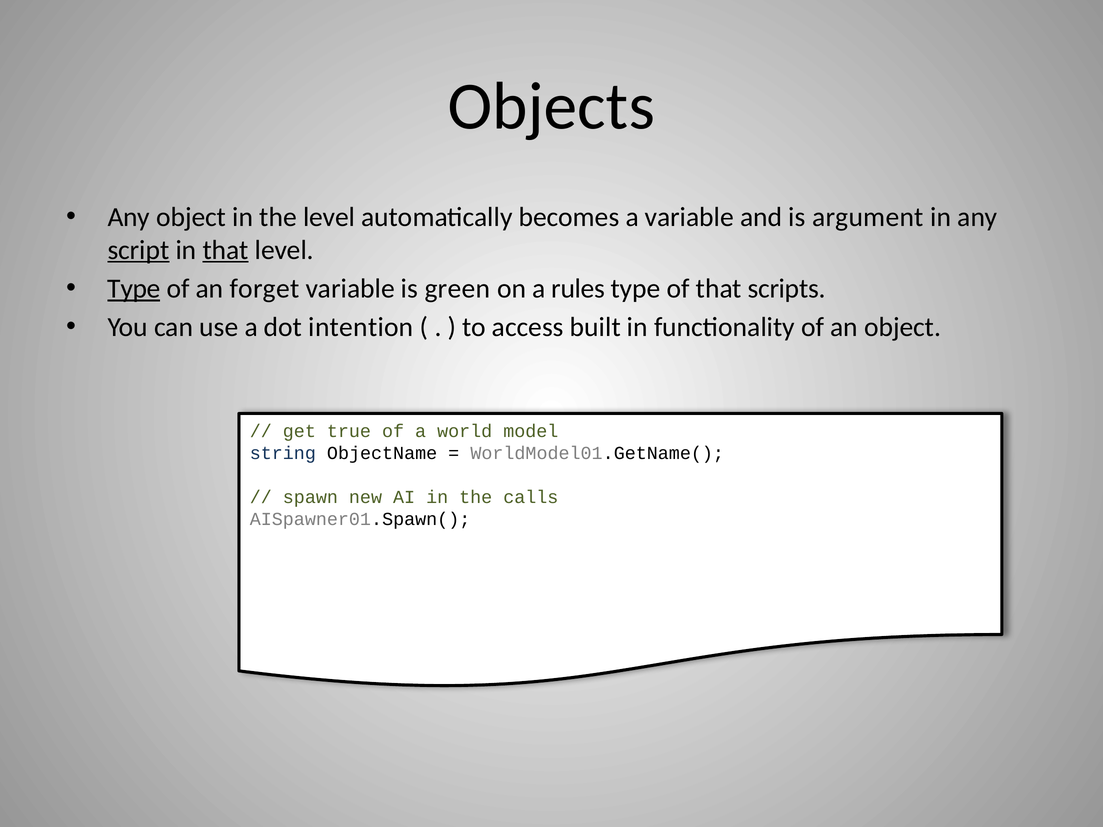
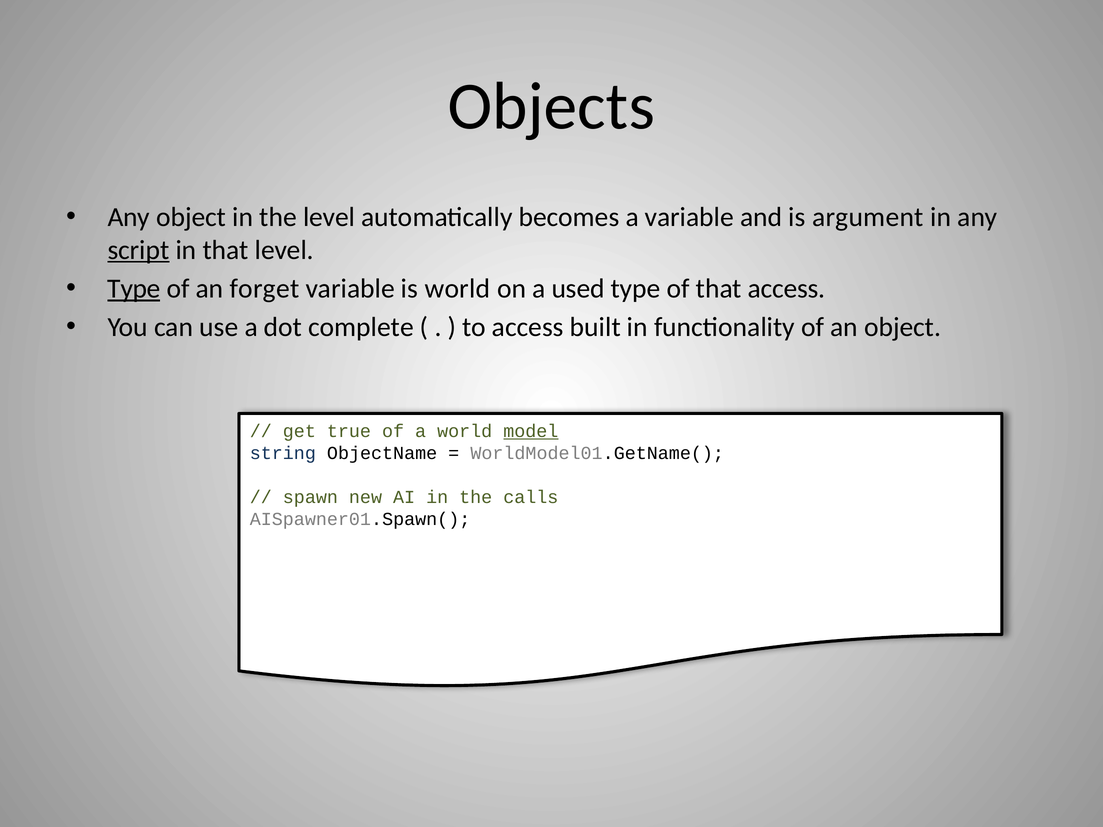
that at (226, 250) underline: present -> none
is green: green -> world
rules: rules -> used
that scripts: scripts -> access
intention: intention -> complete
model underline: none -> present
